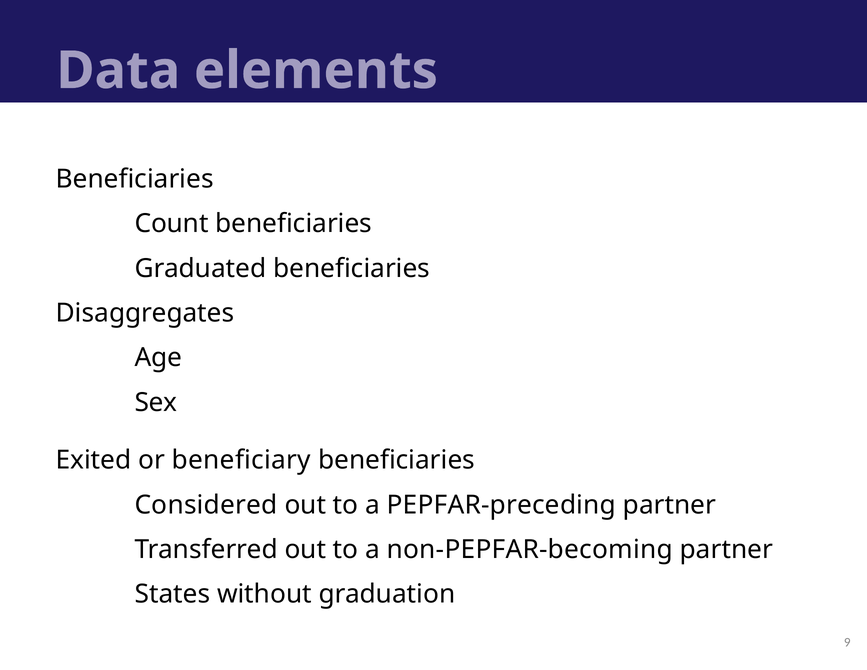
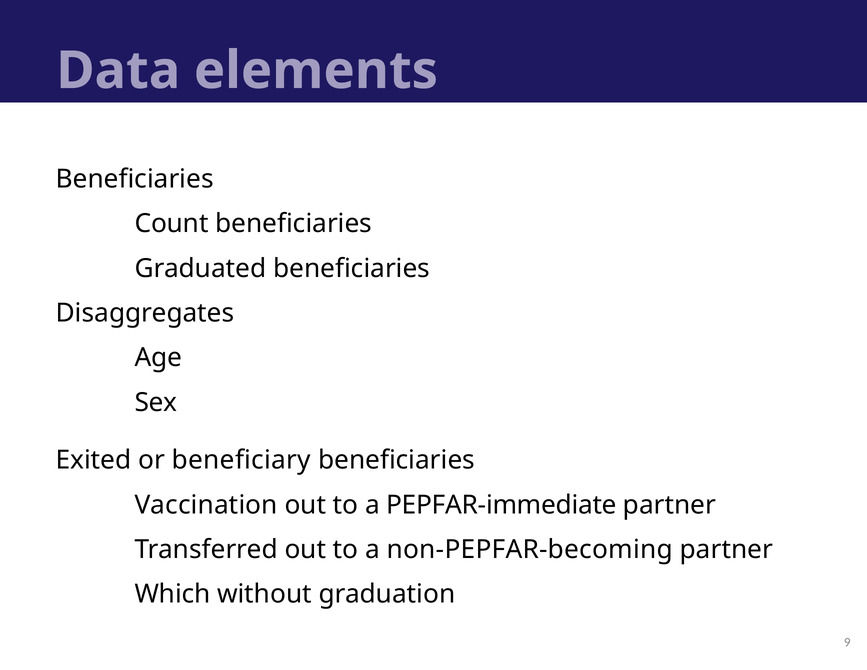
Considered: Considered -> Vaccination
PEPFAR-preceding: PEPFAR-preceding -> PEPFAR-immediate
States: States -> Which
